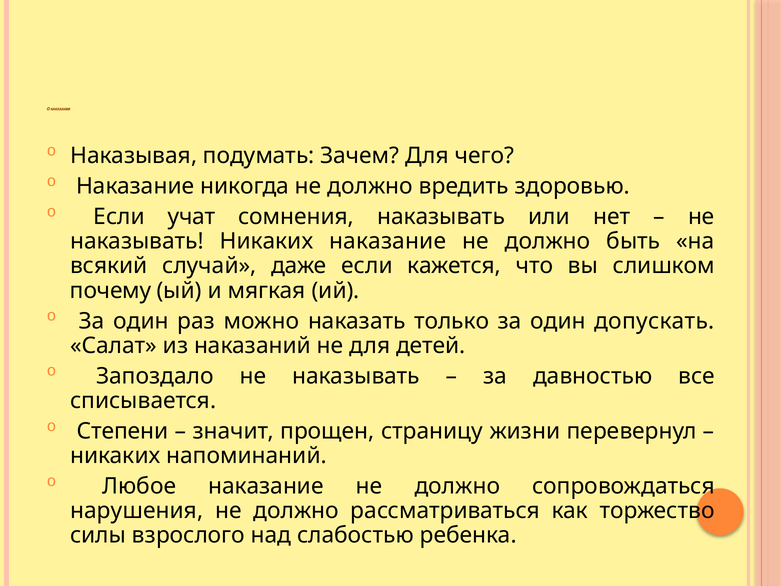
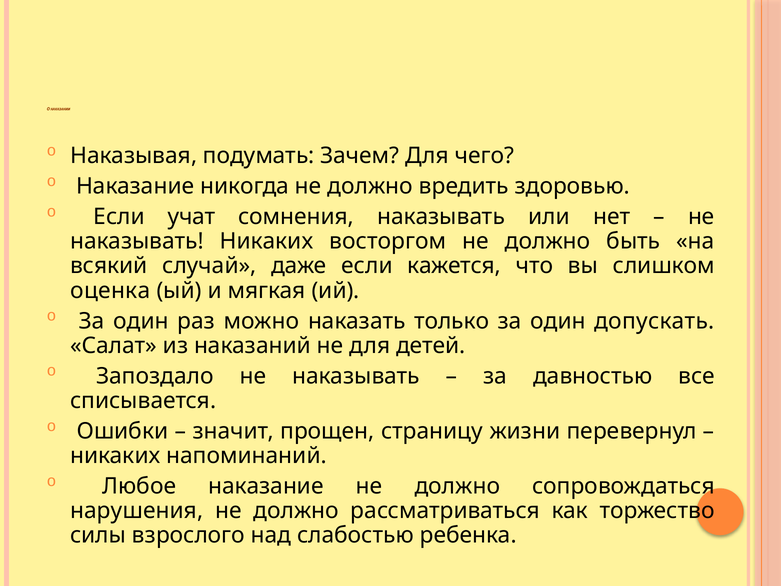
Никаких наказание: наказание -> восторгом
почему: почему -> оценка
Степени: Степени -> Ошибки
